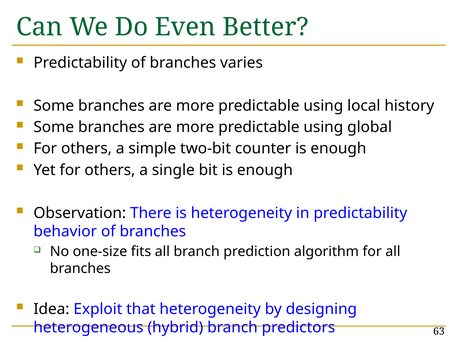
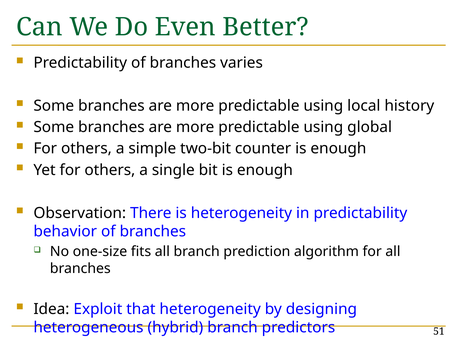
63: 63 -> 51
